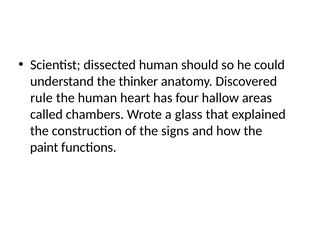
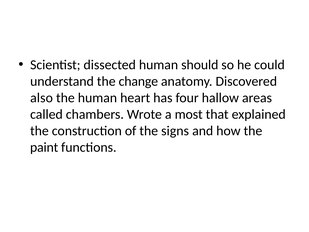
thinker: thinker -> change
rule: rule -> also
glass: glass -> most
